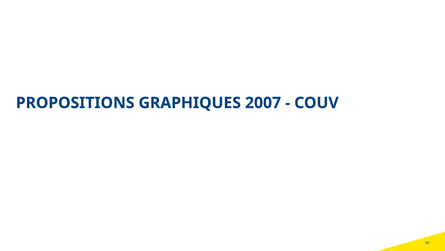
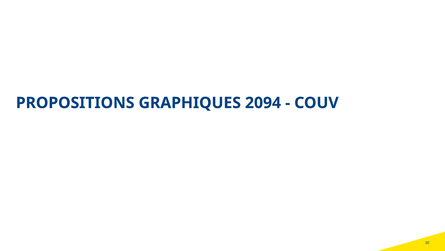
2007: 2007 -> 2094
